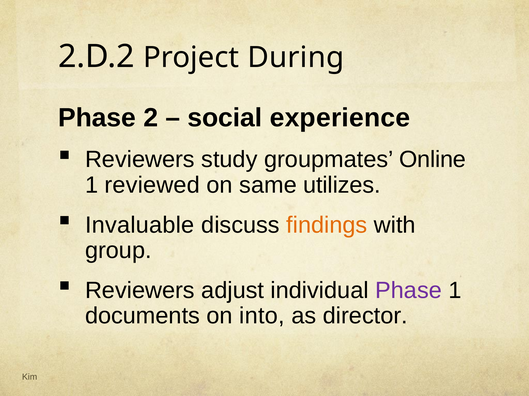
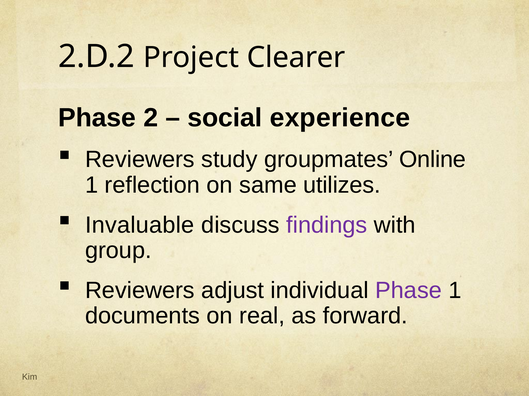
During: During -> Clearer
reviewed: reviewed -> reflection
findings colour: orange -> purple
into: into -> real
director: director -> forward
